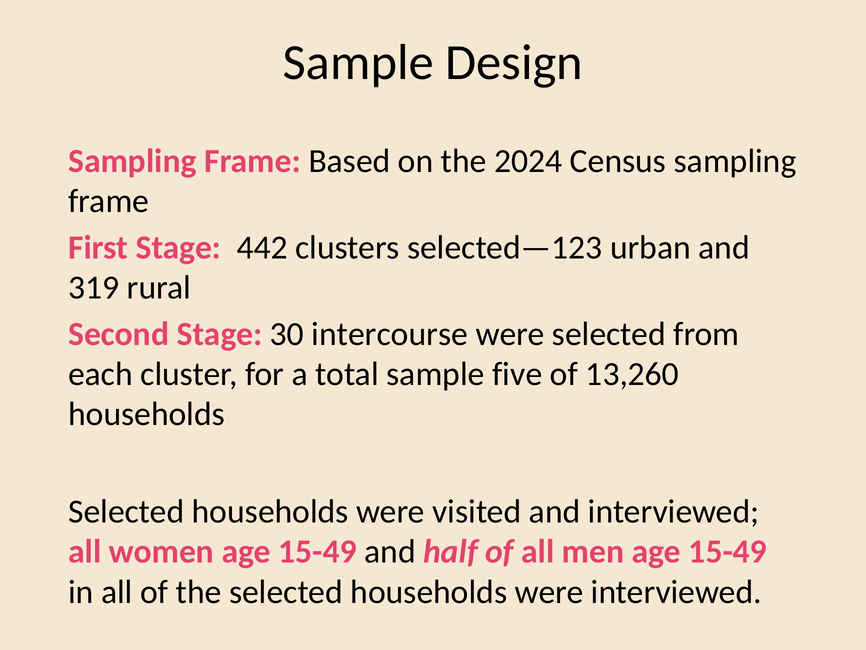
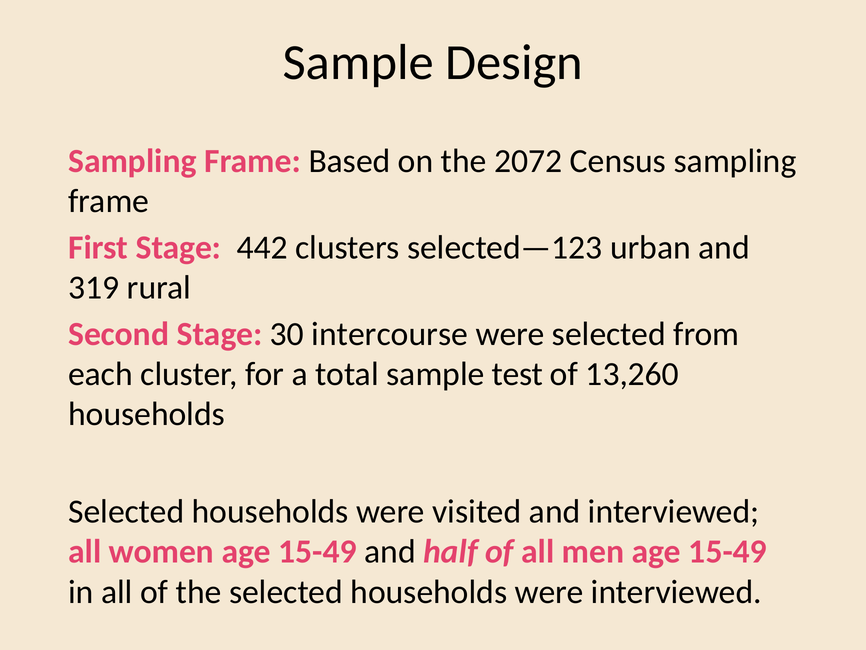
2024: 2024 -> 2072
five: five -> test
